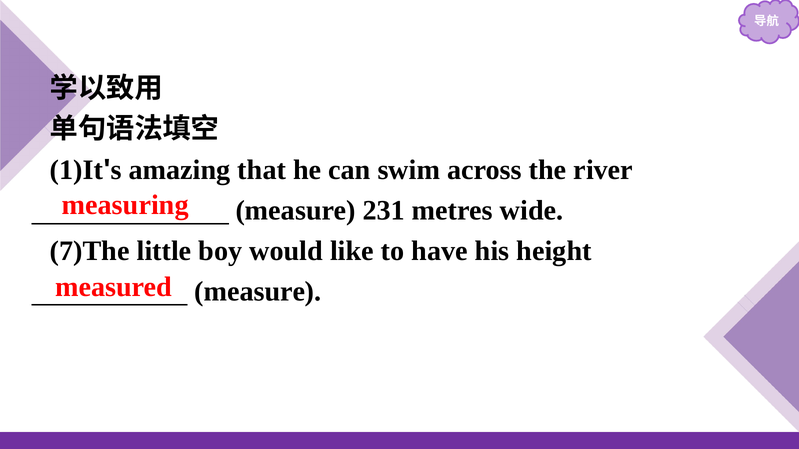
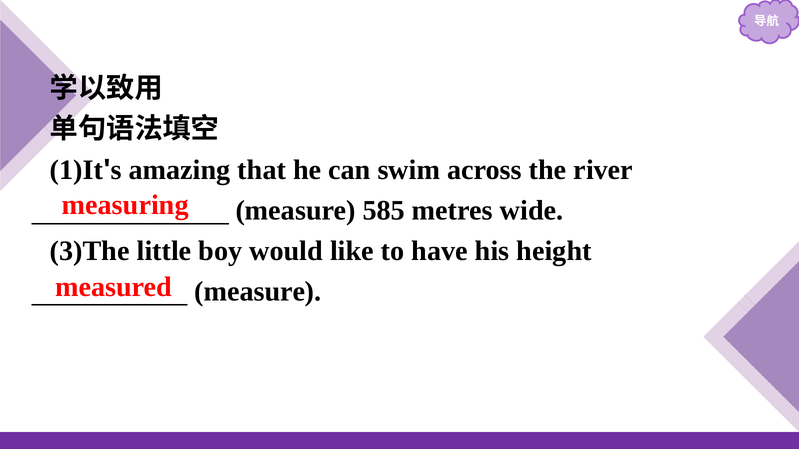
231: 231 -> 585
7)The: 7)The -> 3)The
